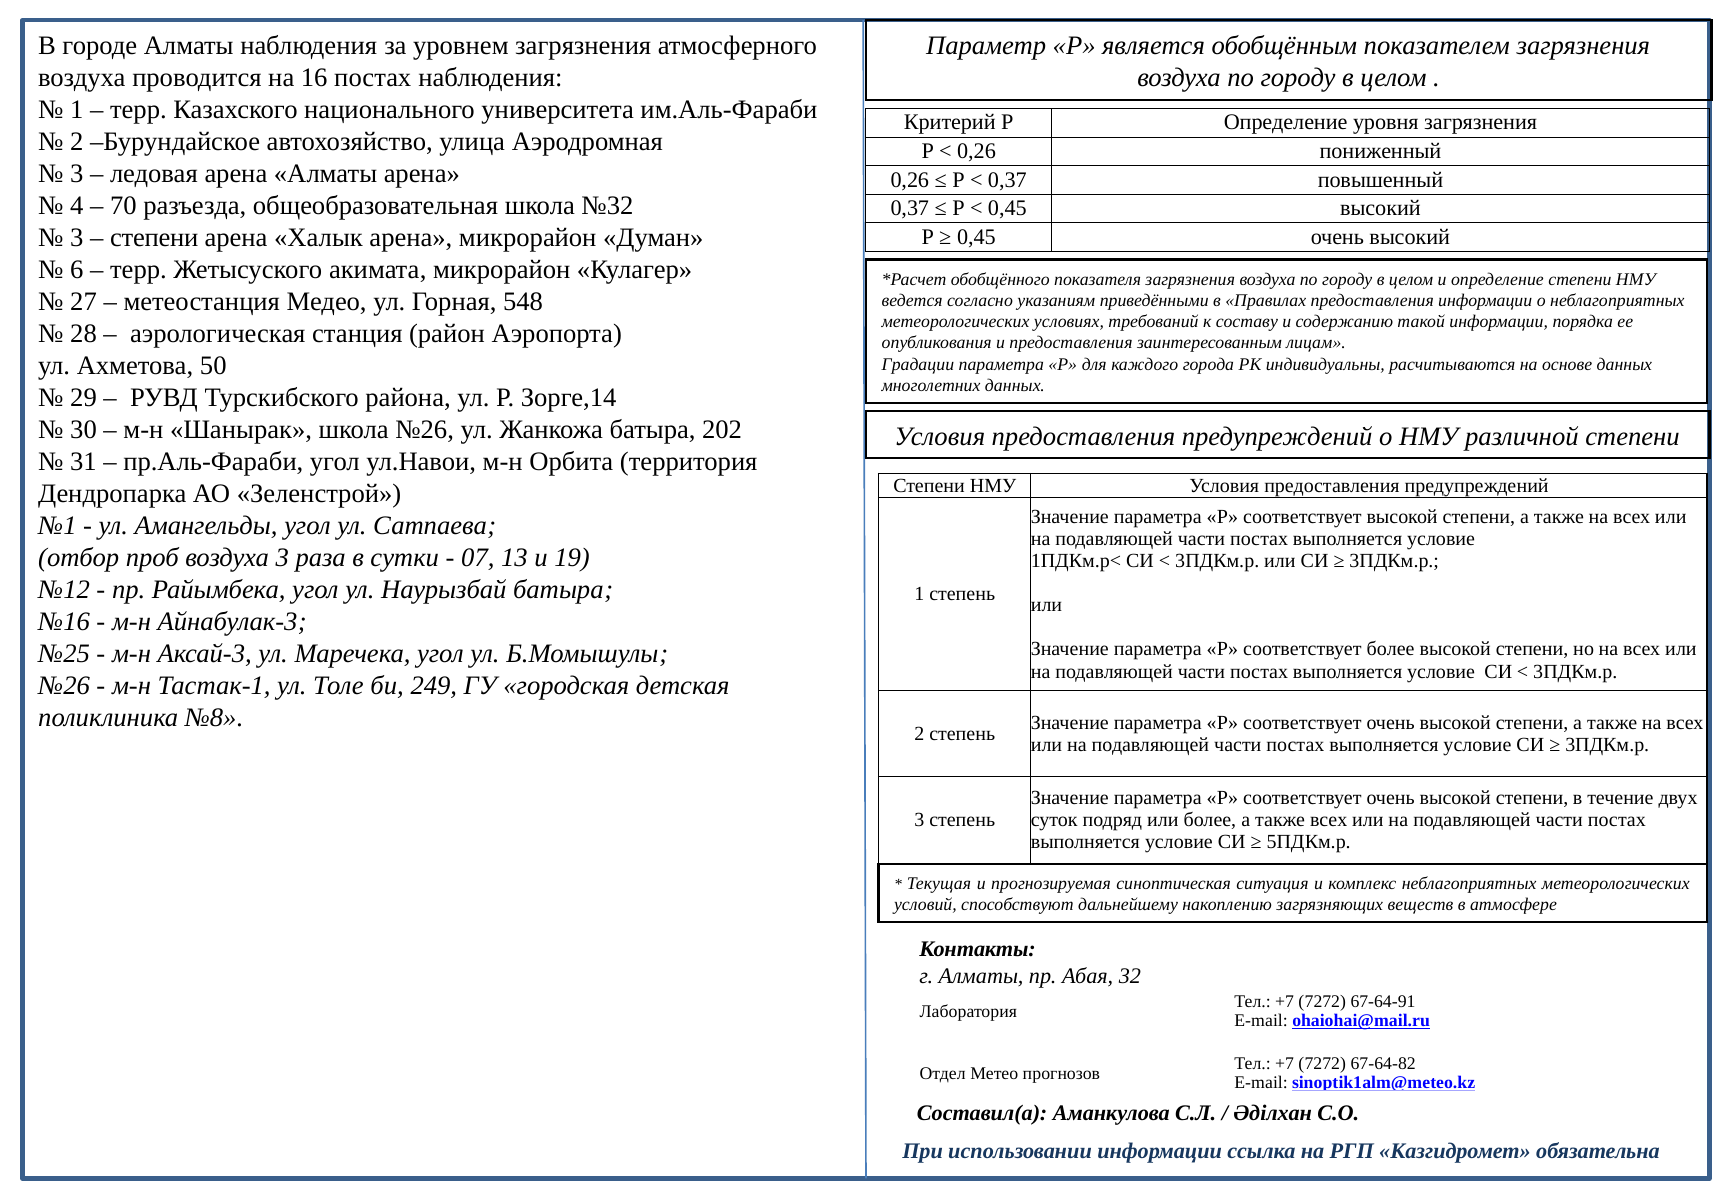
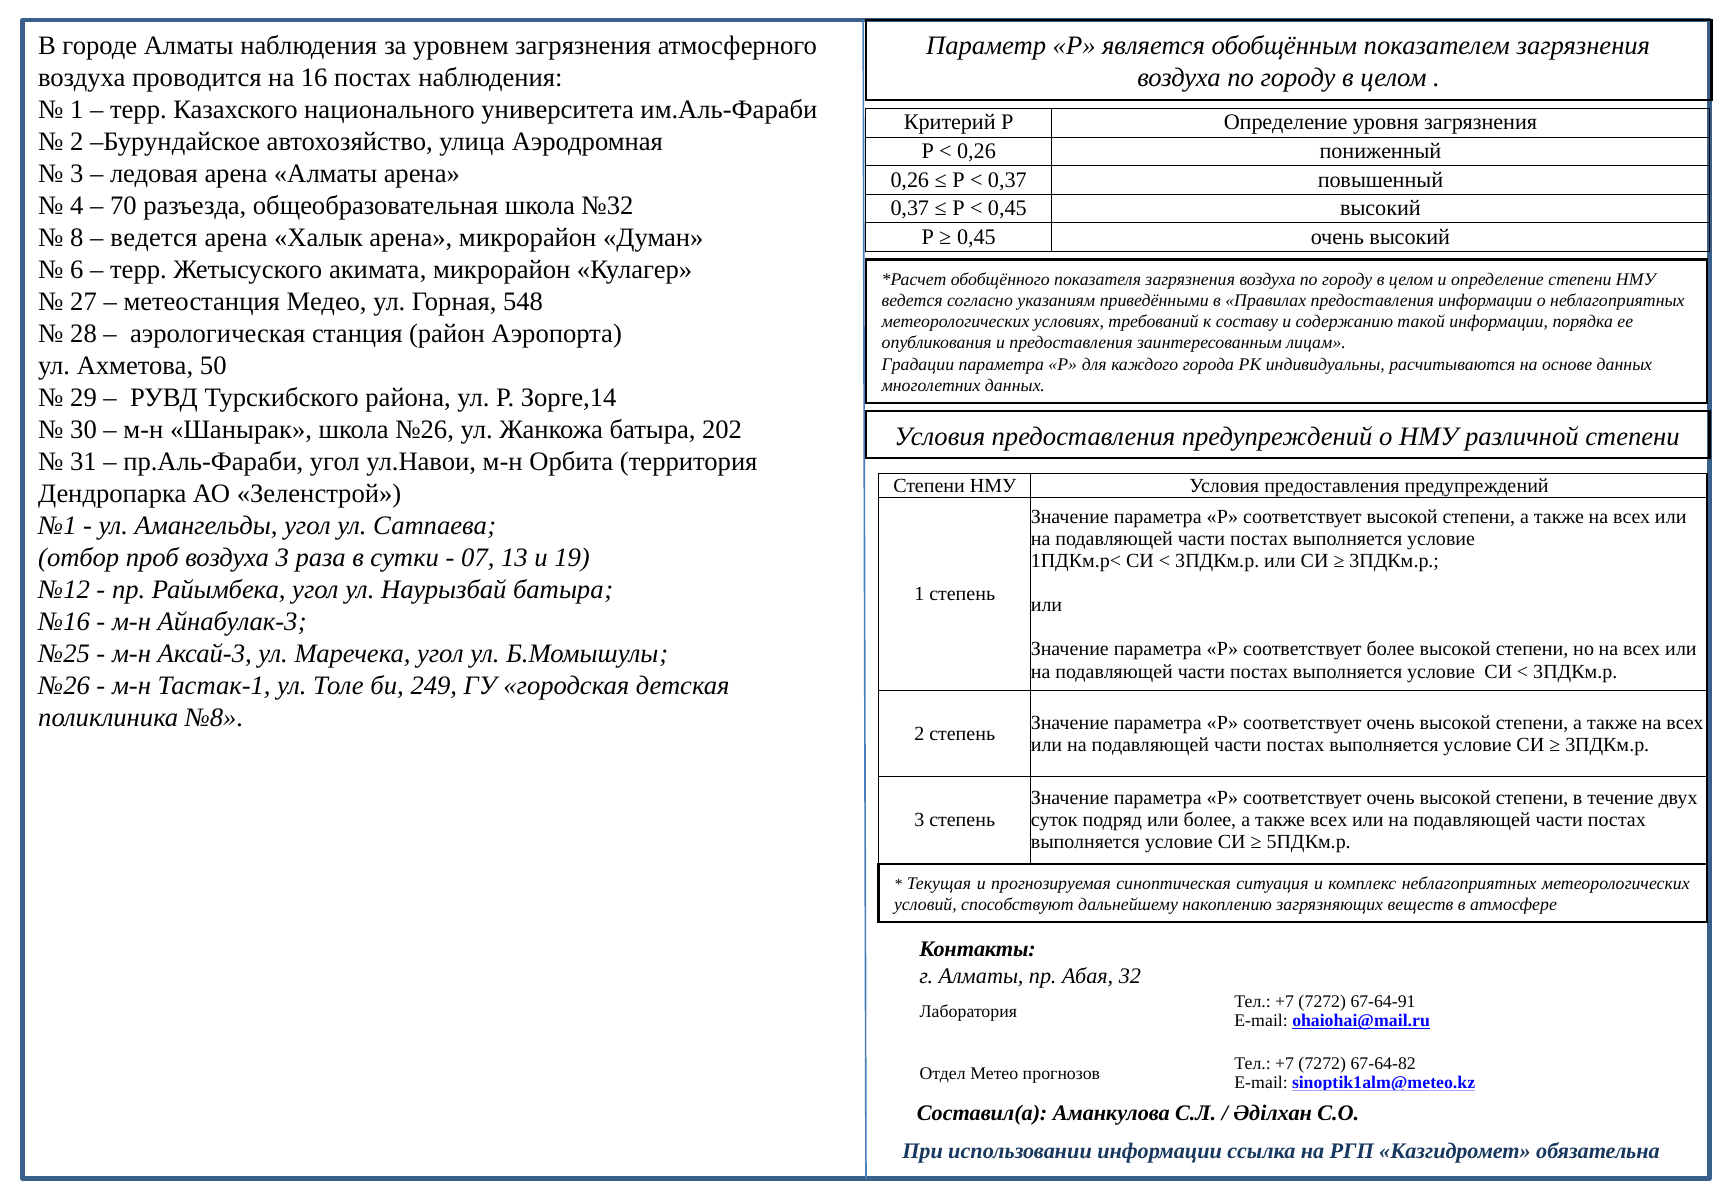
3 at (77, 238): 3 -> 8
степени at (154, 238): степени -> ведется
